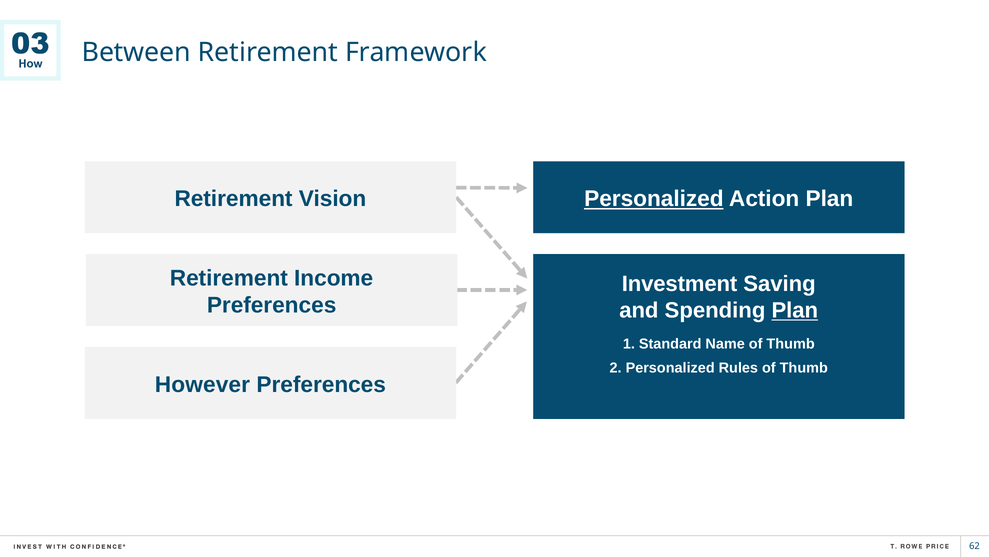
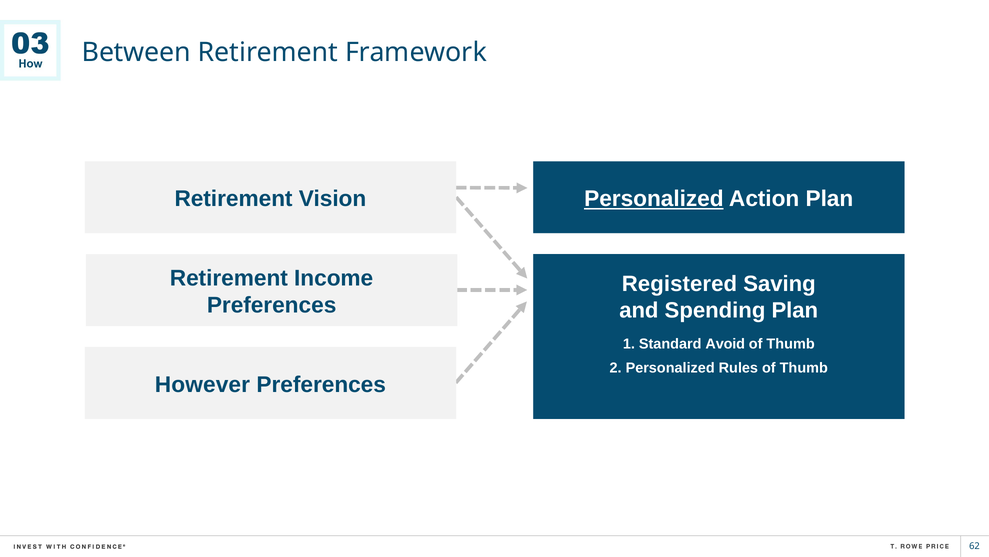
Investment: Investment -> Registered
Plan at (795, 310) underline: present -> none
Name: Name -> Avoid
